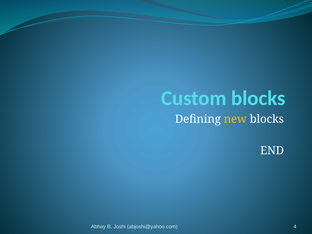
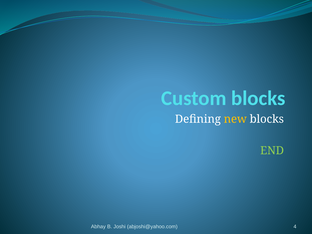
END colour: white -> light green
